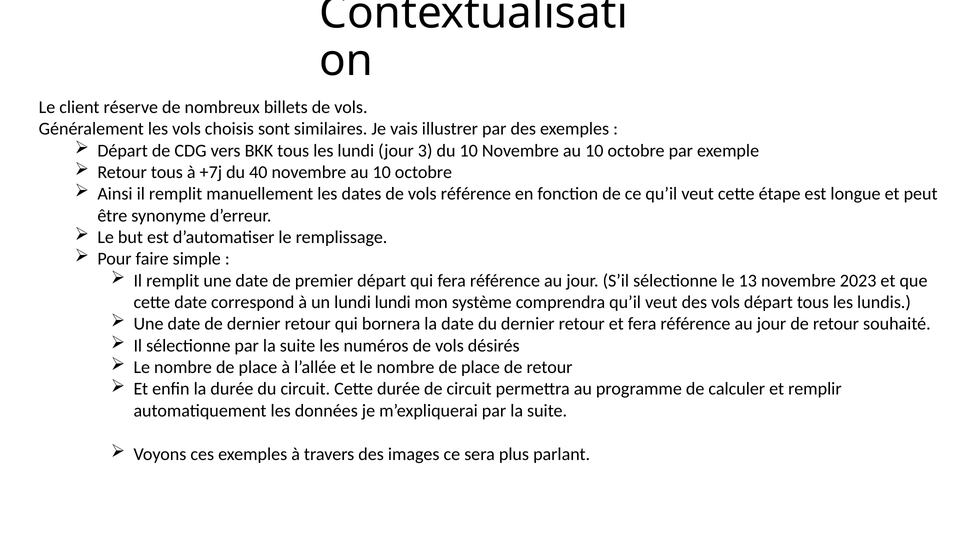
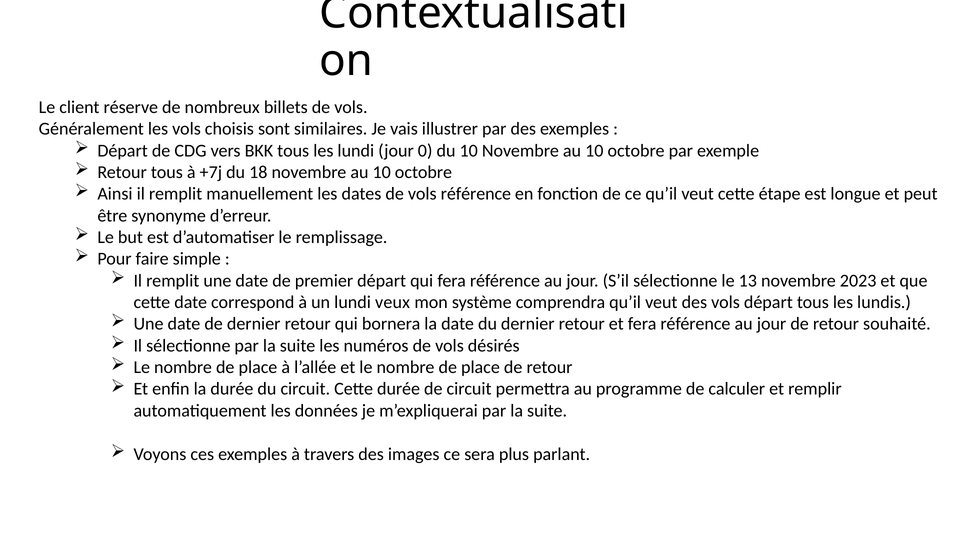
3: 3 -> 0
40: 40 -> 18
lundi lundi: lundi -> veux
